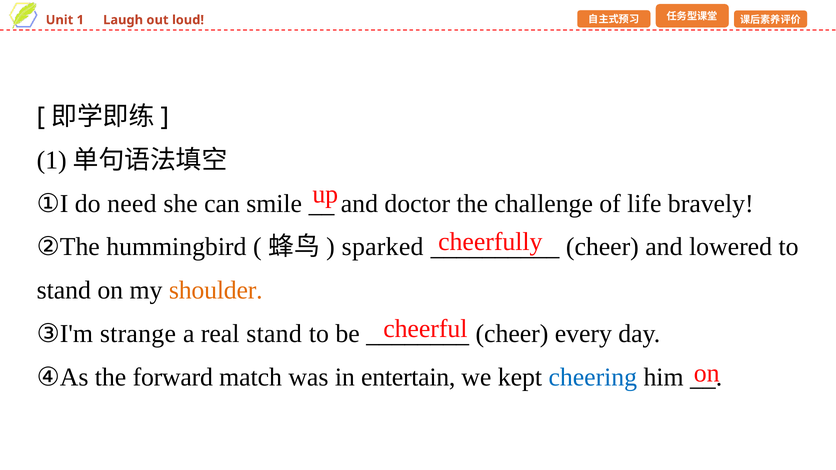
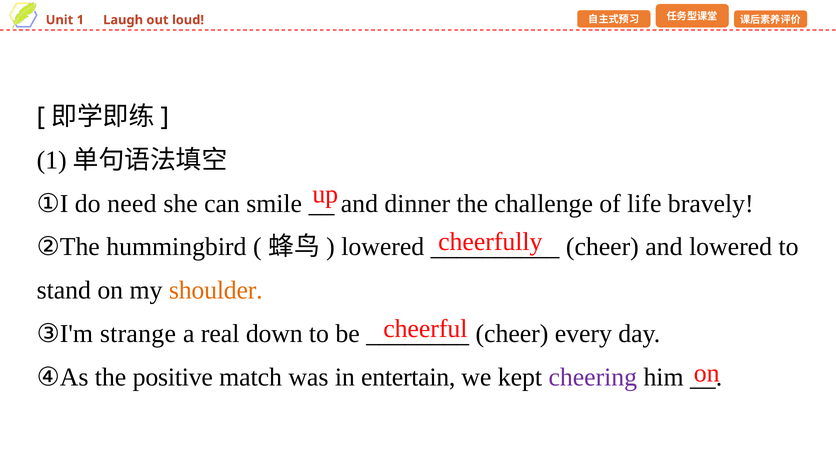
doctor: doctor -> dinner
sparked at (383, 247): sparked -> lowered
real stand: stand -> down
forward: forward -> positive
cheering colour: blue -> purple
